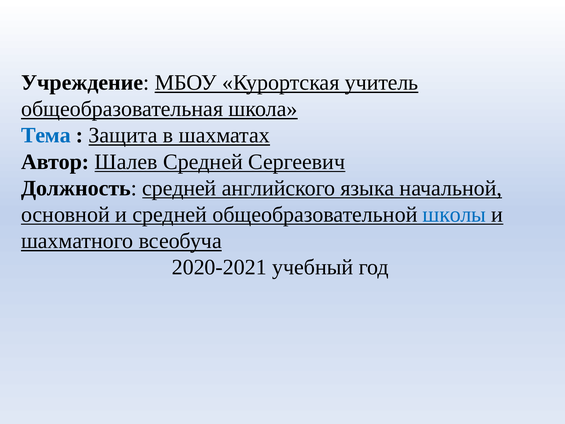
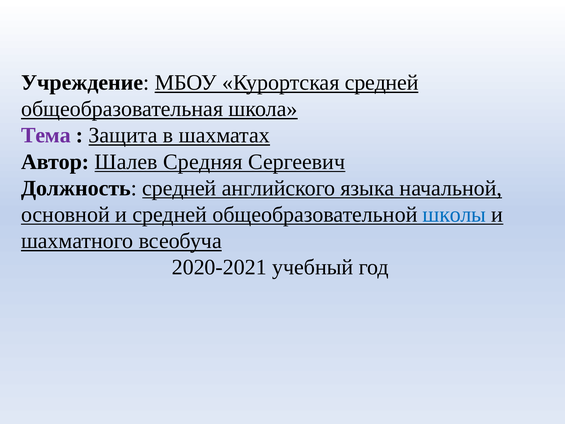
Курортская учитель: учитель -> средней
Тема colour: blue -> purple
Шалев Средней: Средней -> Средняя
